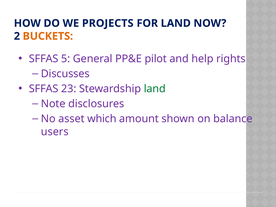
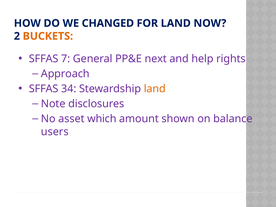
PROJECTS: PROJECTS -> CHANGED
5: 5 -> 7
pilot: pilot -> next
Discusses: Discusses -> Approach
23: 23 -> 34
land at (155, 89) colour: green -> orange
